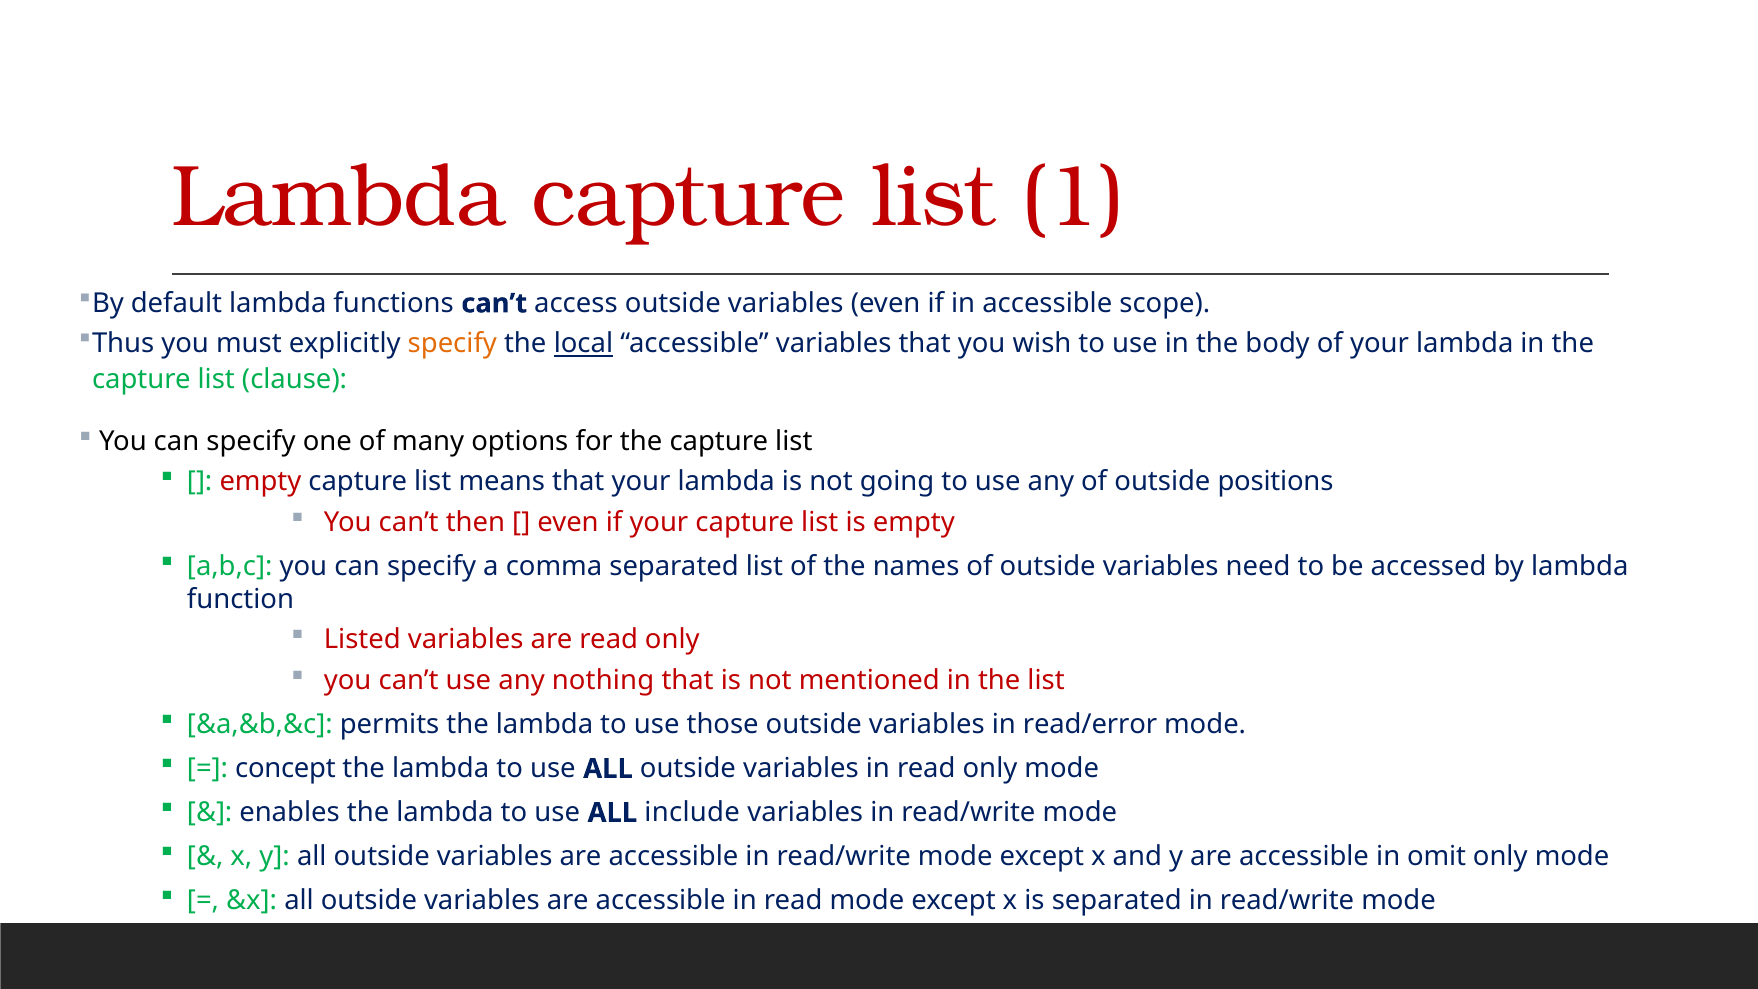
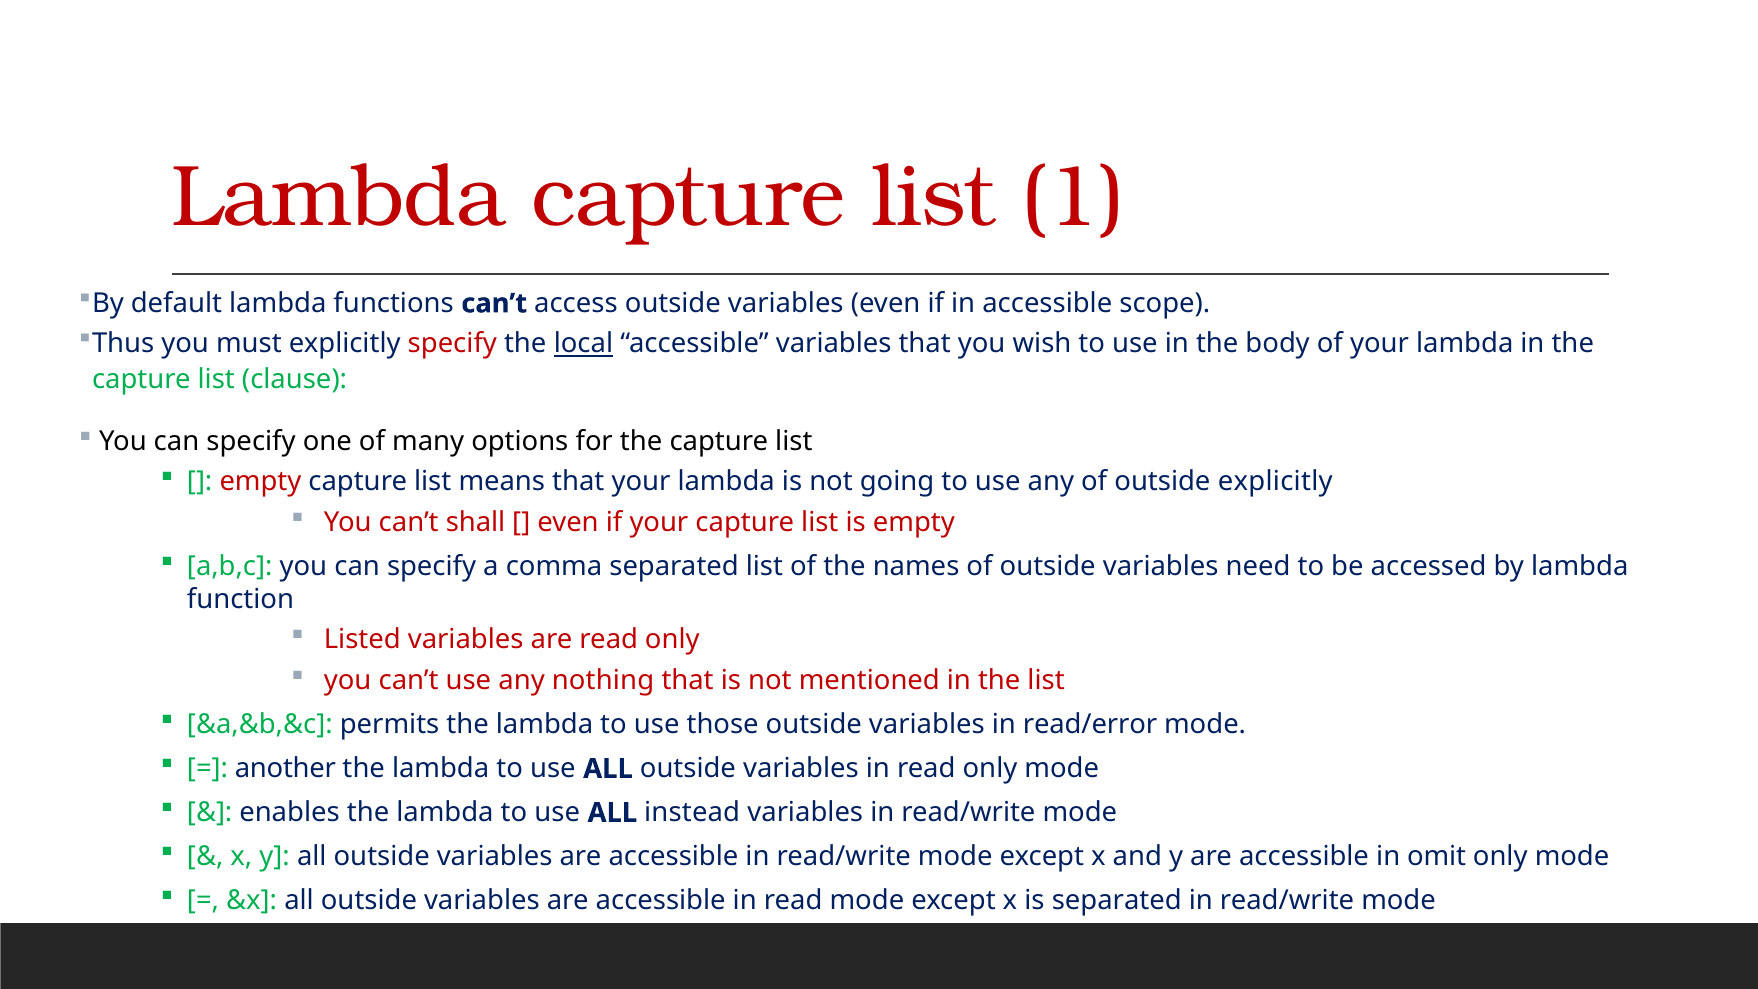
specify at (452, 343) colour: orange -> red
outside positions: positions -> explicitly
then: then -> shall
concept: concept -> another
include: include -> instead
